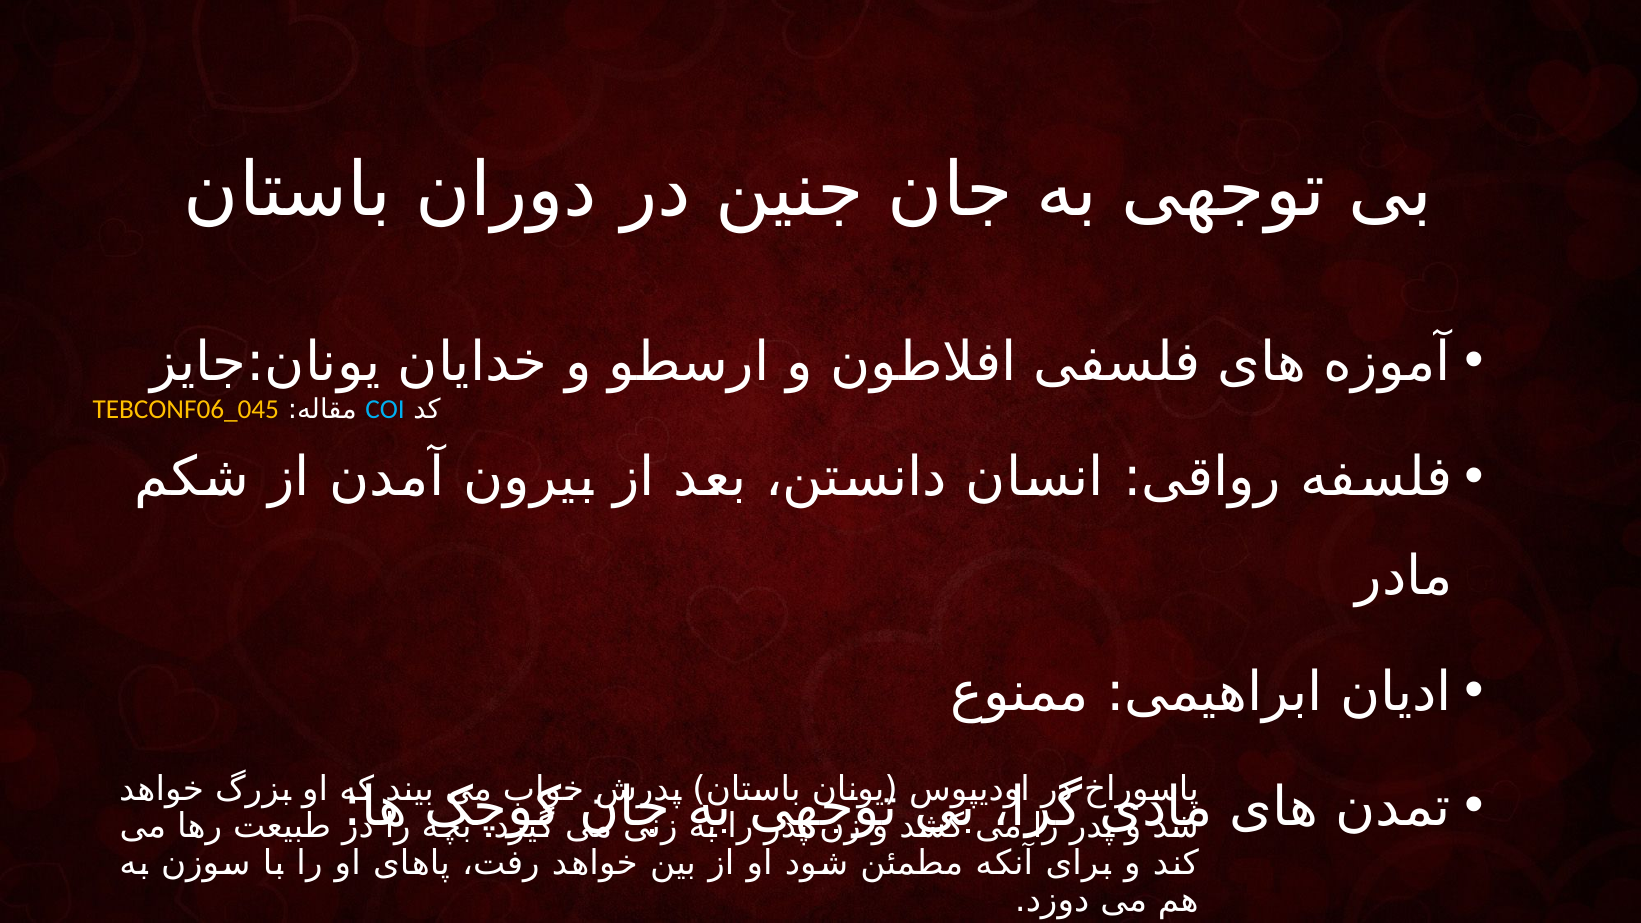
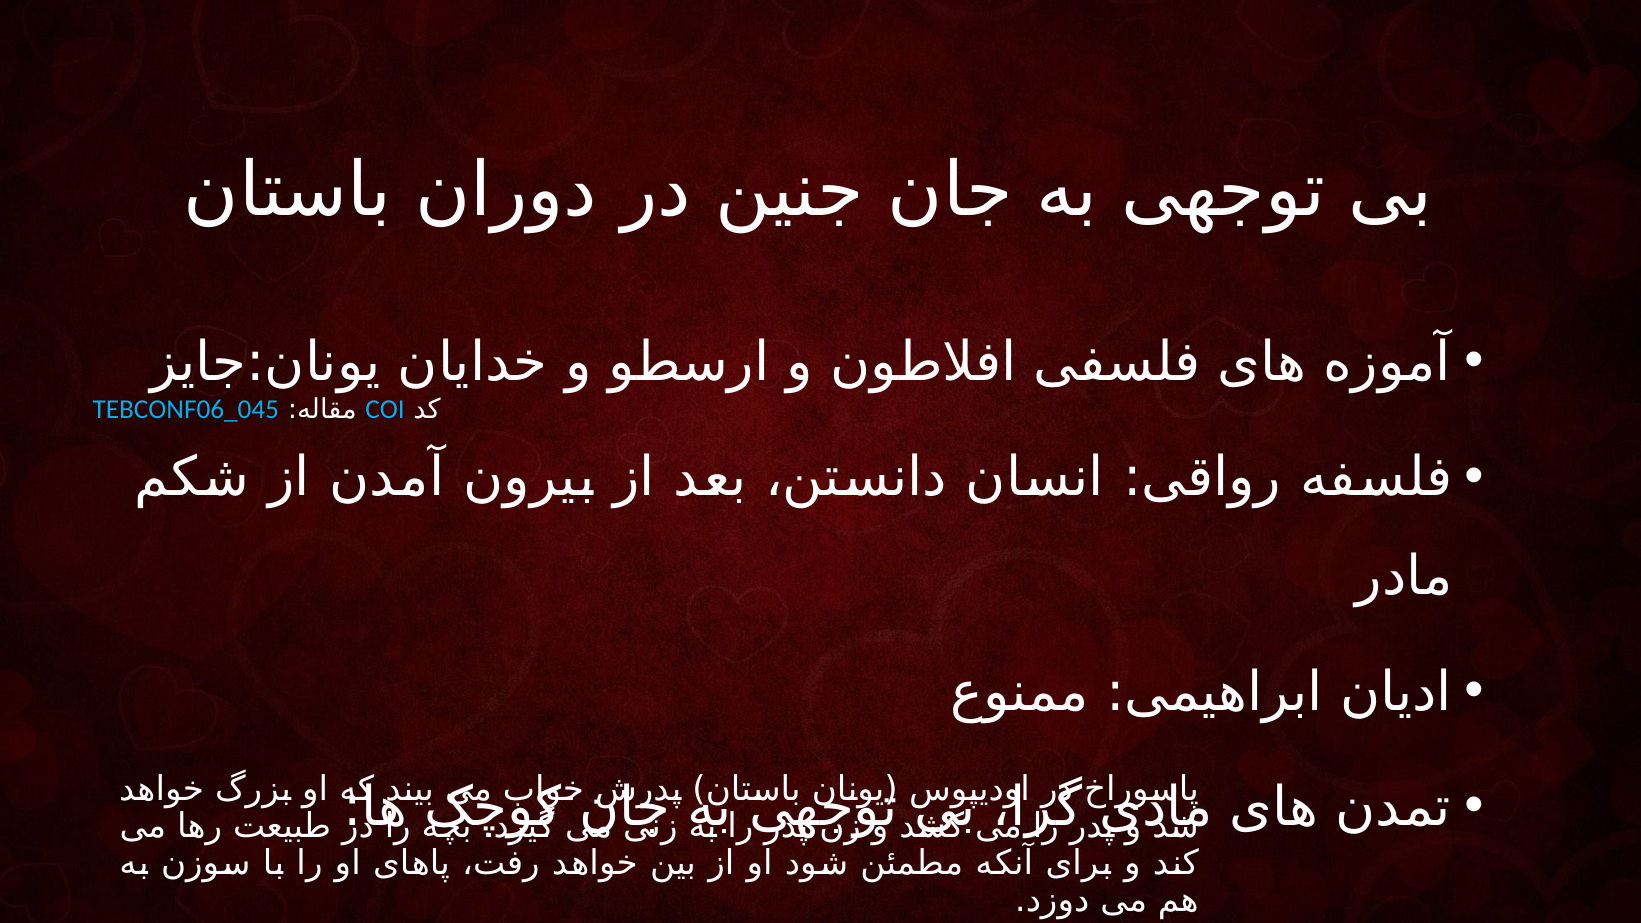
TEBCONF06_045 colour: yellow -> light blue
